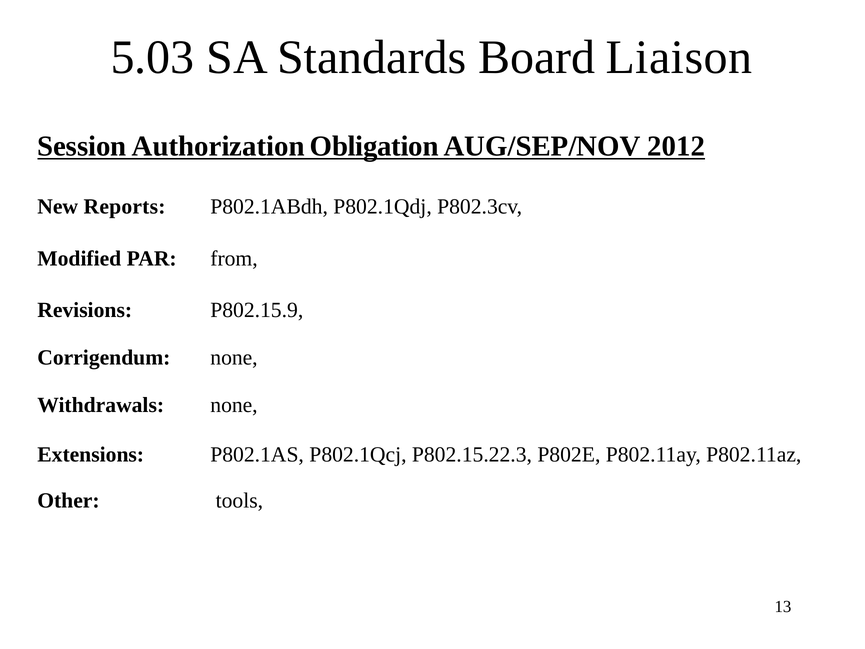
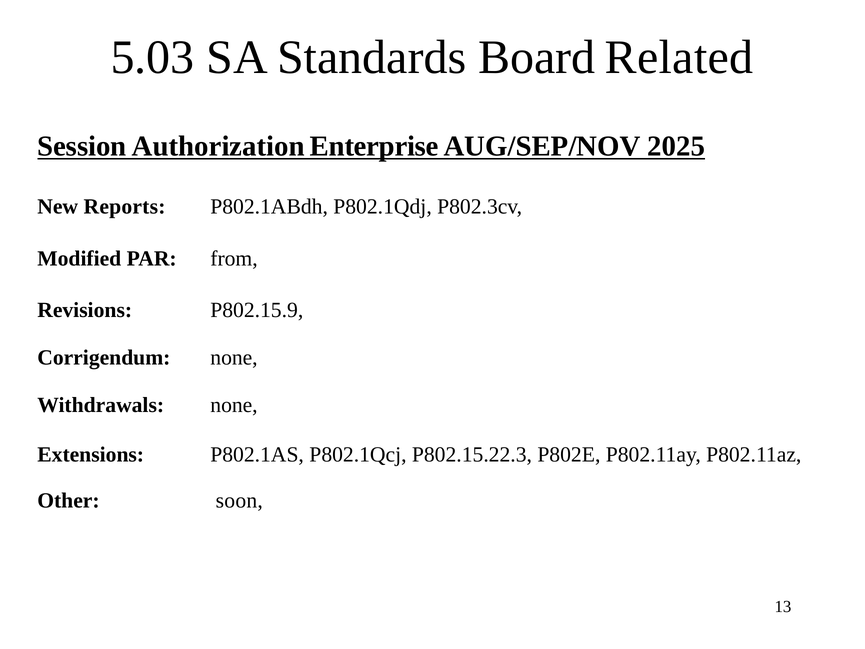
Liaison: Liaison -> Related
Obligation: Obligation -> Enterprise
2012: 2012 -> 2025
tools: tools -> soon
